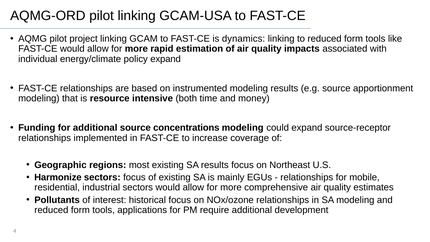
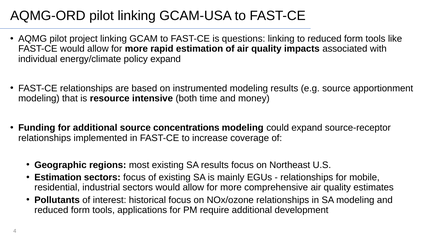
dynamics: dynamics -> questions
Harmonize at (58, 177): Harmonize -> Estimation
